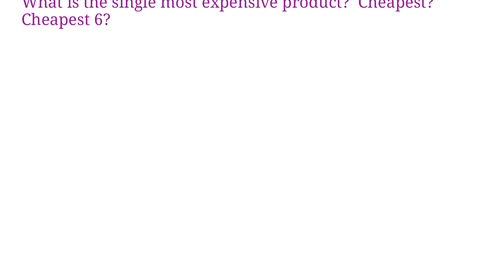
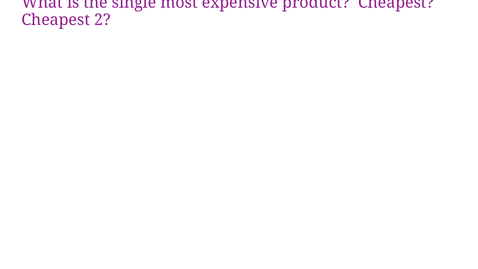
6: 6 -> 2
